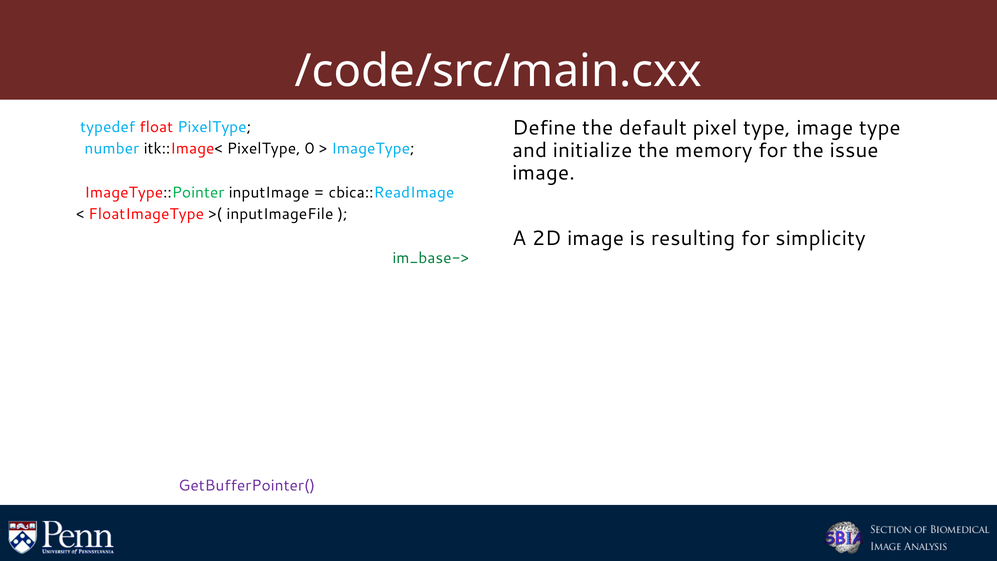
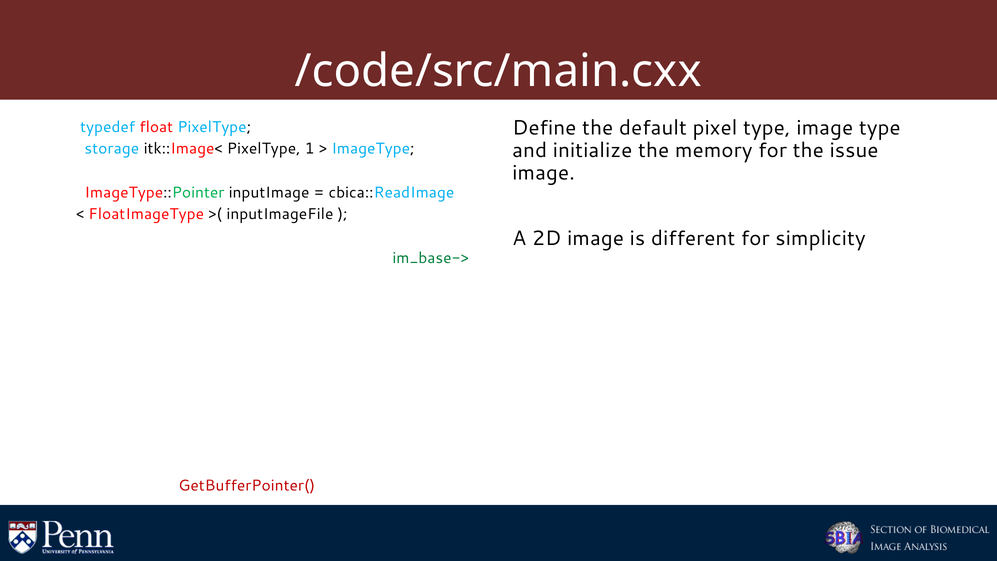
number: number -> storage
0: 0 -> 1
resulting: resulting -> different
GetBufferPointer( colour: purple -> red
